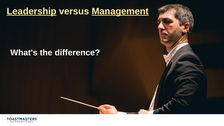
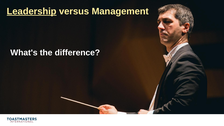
Management underline: present -> none
